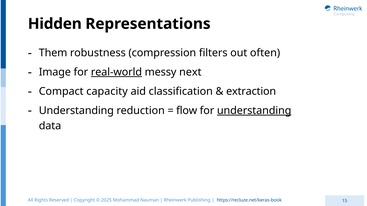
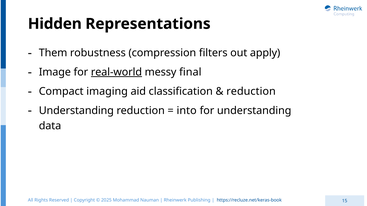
often: often -> apply
next: next -> final
capacity: capacity -> imaging
extraction at (251, 91): extraction -> reduction
flow: flow -> into
understanding at (254, 111) underline: present -> none
